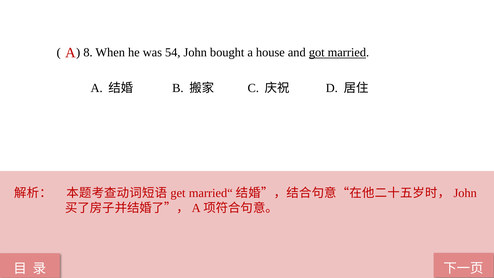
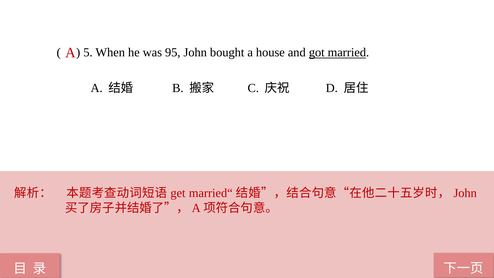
8: 8 -> 5
54: 54 -> 95
